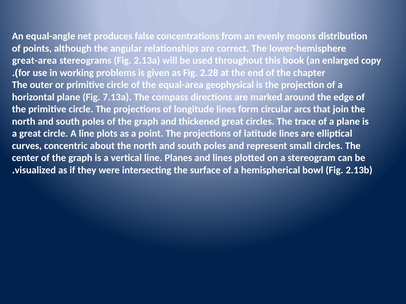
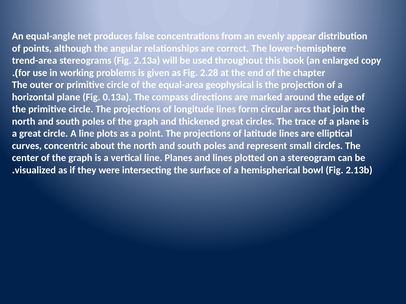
moons: moons -> appear
great-area: great-area -> trend-area
7.13a: 7.13a -> 0.13a
